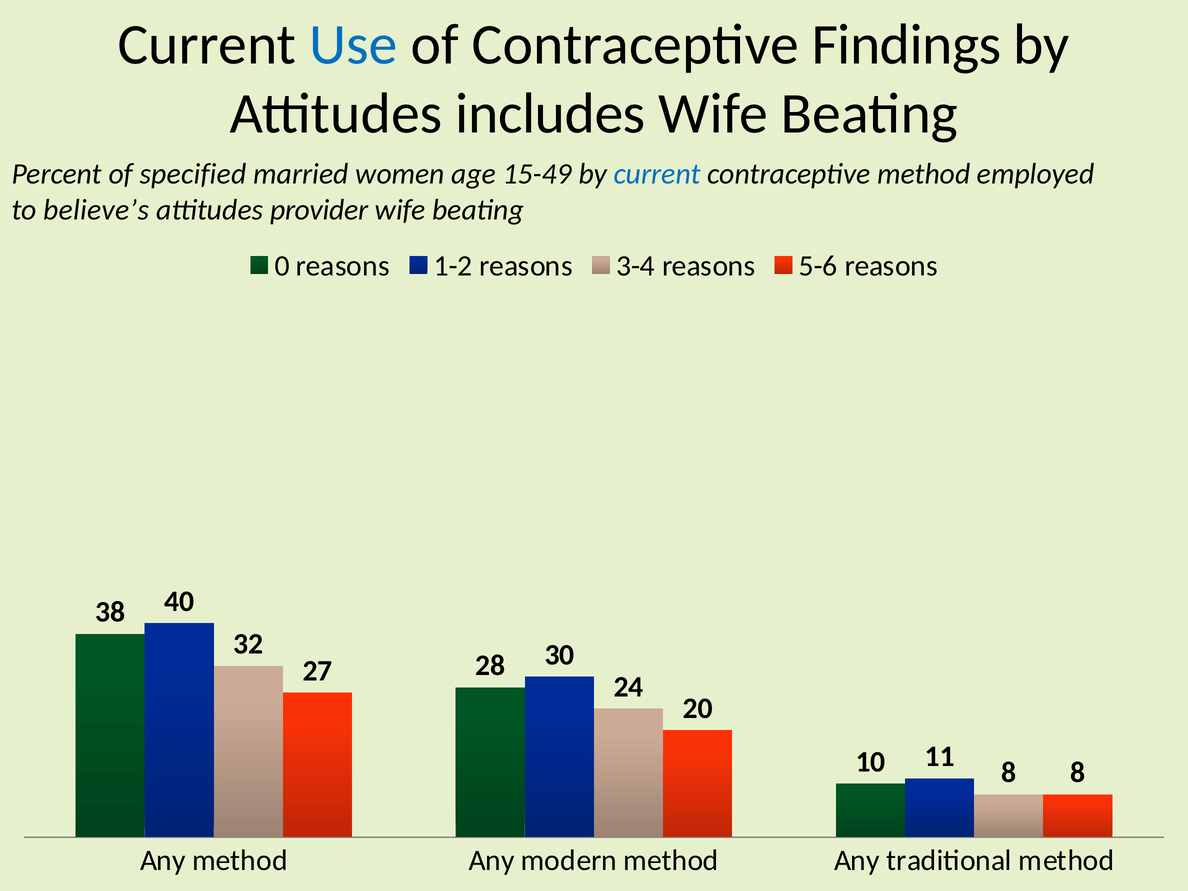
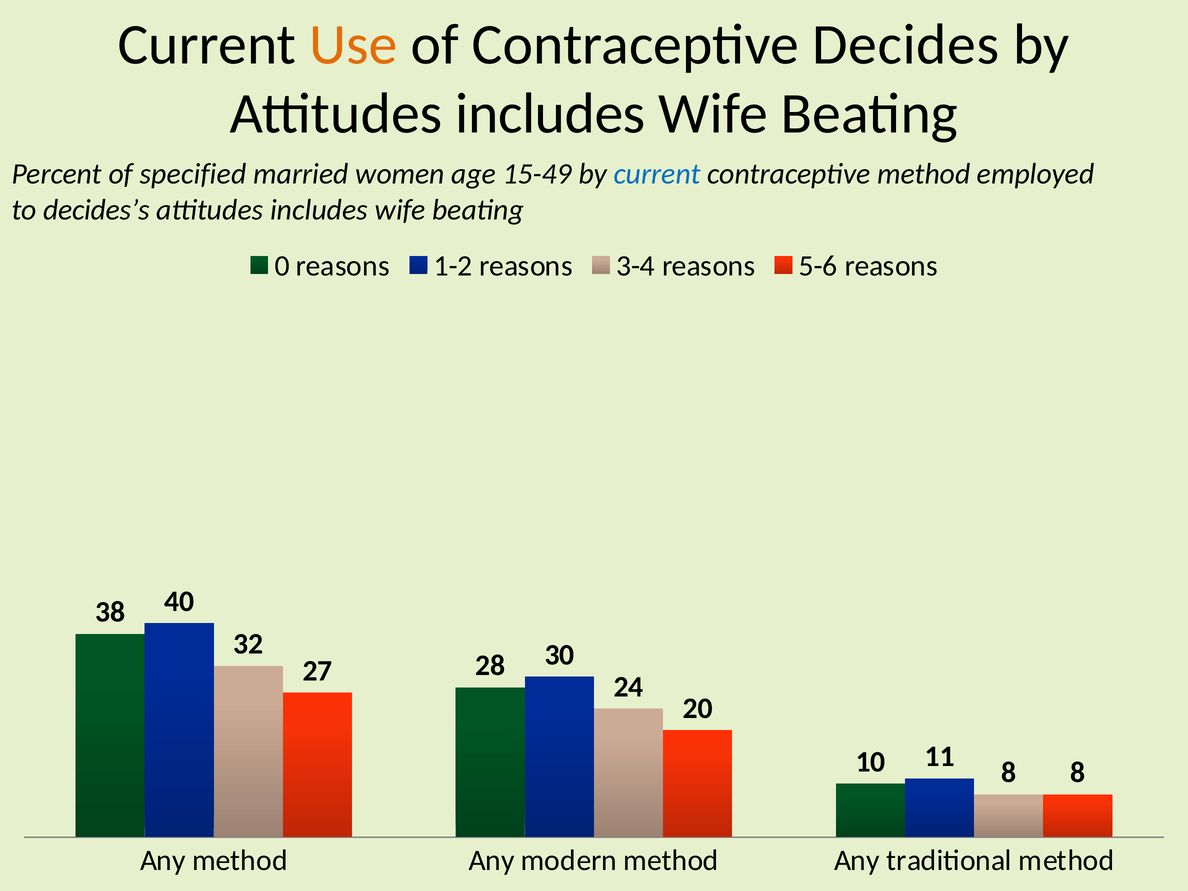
Use colour: blue -> orange
Findings: Findings -> Decides
believe’s: believe’s -> decides’s
provider at (319, 210): provider -> includes
